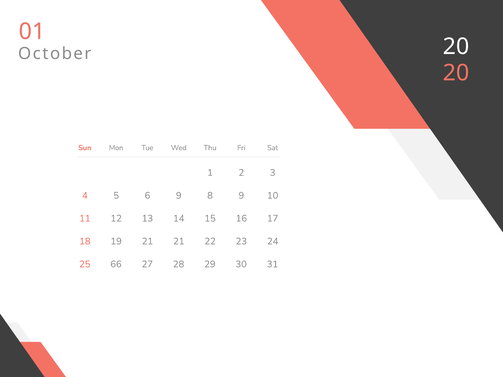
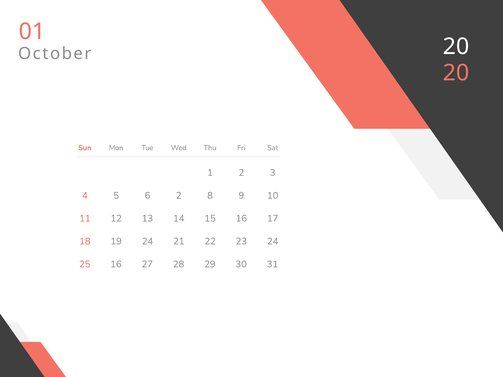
6 9: 9 -> 2
19 21: 21 -> 24
25 66: 66 -> 16
